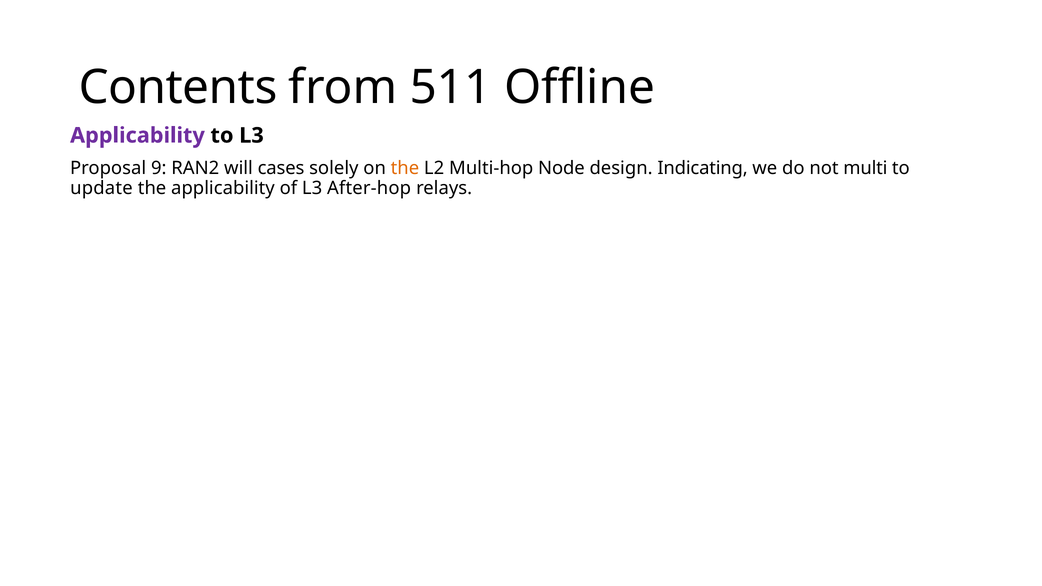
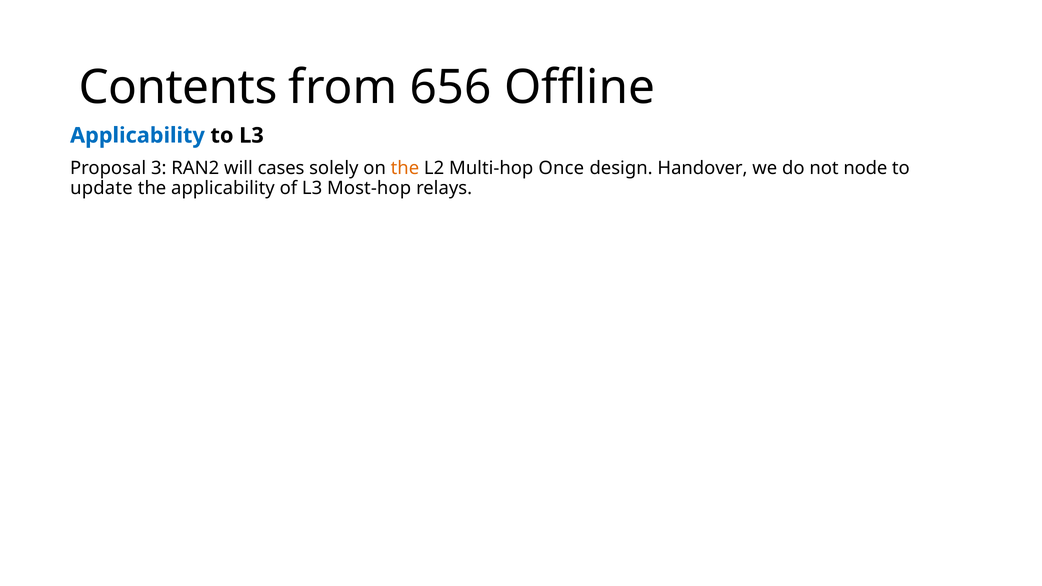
511: 511 -> 656
Applicability at (137, 136) colour: purple -> blue
9: 9 -> 3
Node: Node -> Once
Indicating: Indicating -> Handover
multi: multi -> node
After-hop: After-hop -> Most-hop
